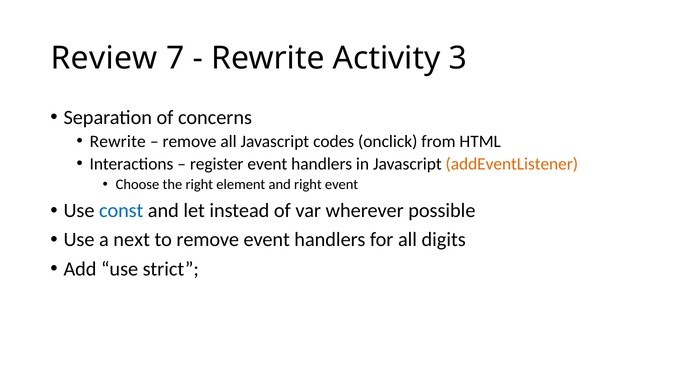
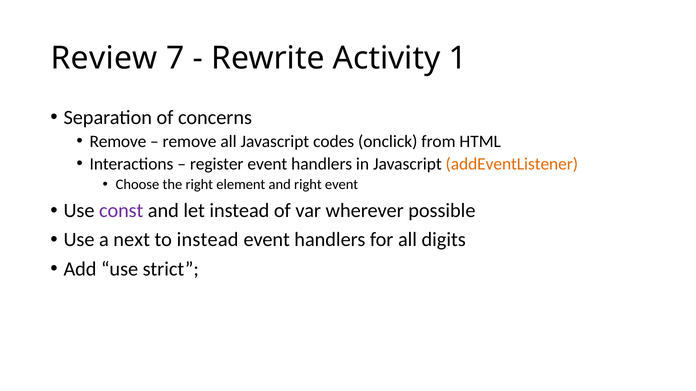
3: 3 -> 1
Rewrite at (118, 142): Rewrite -> Remove
const colour: blue -> purple
to remove: remove -> instead
